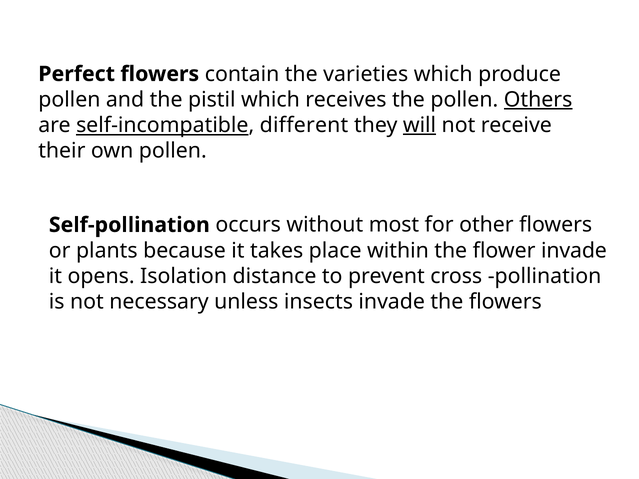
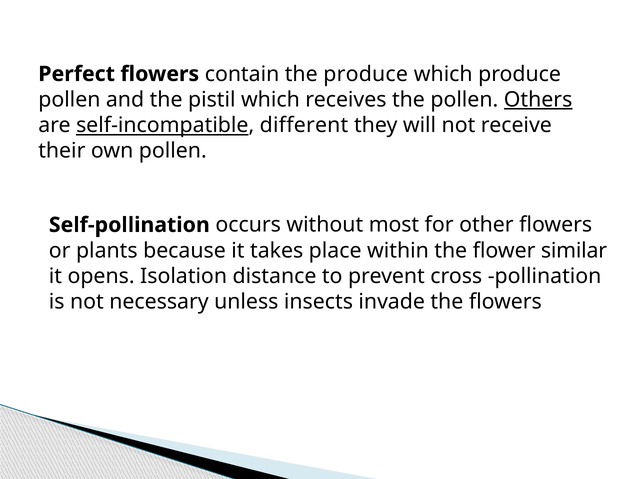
the varieties: varieties -> produce
will underline: present -> none
flower invade: invade -> similar
